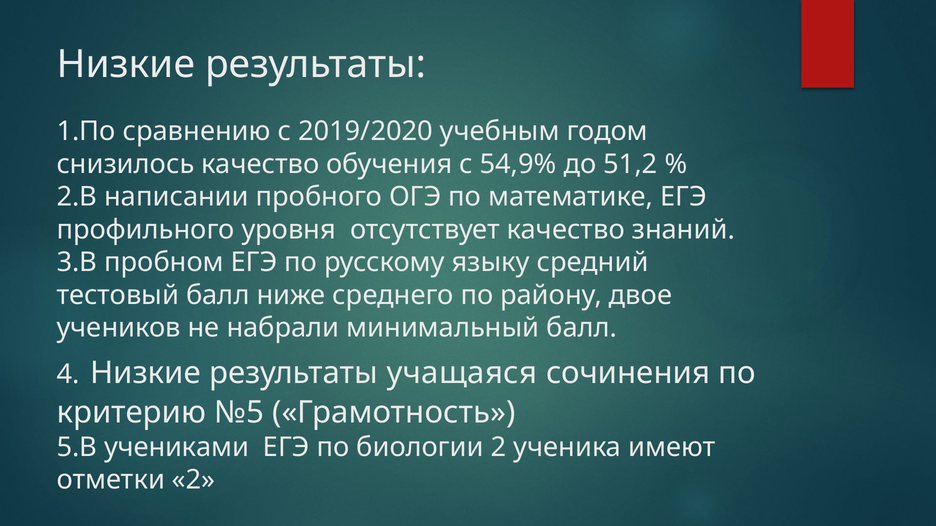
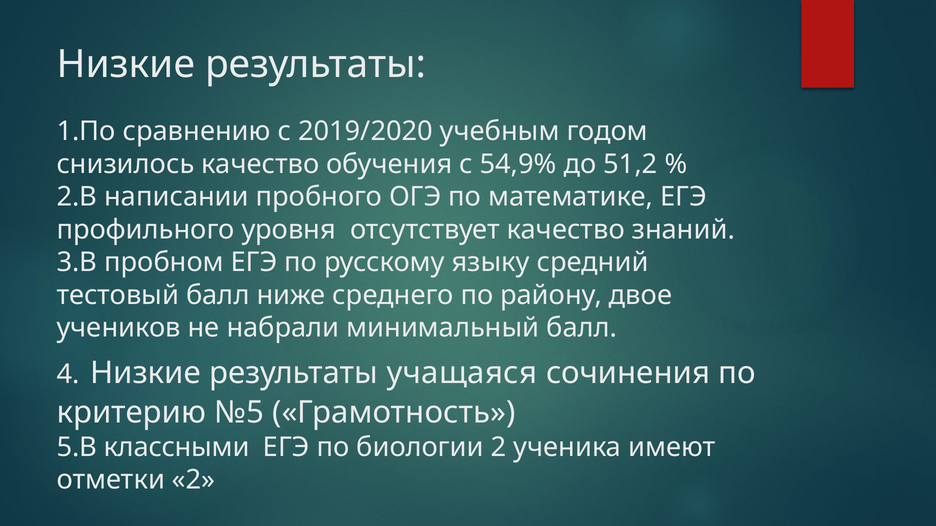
учениками: учениками -> классными
